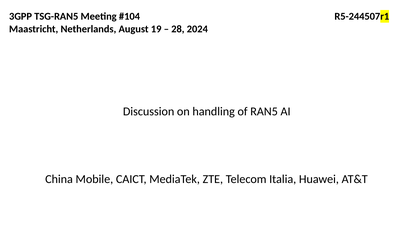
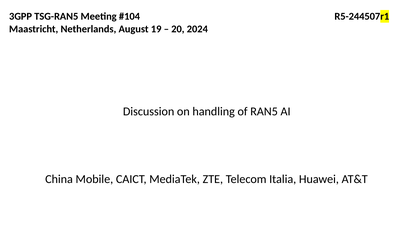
28: 28 -> 20
